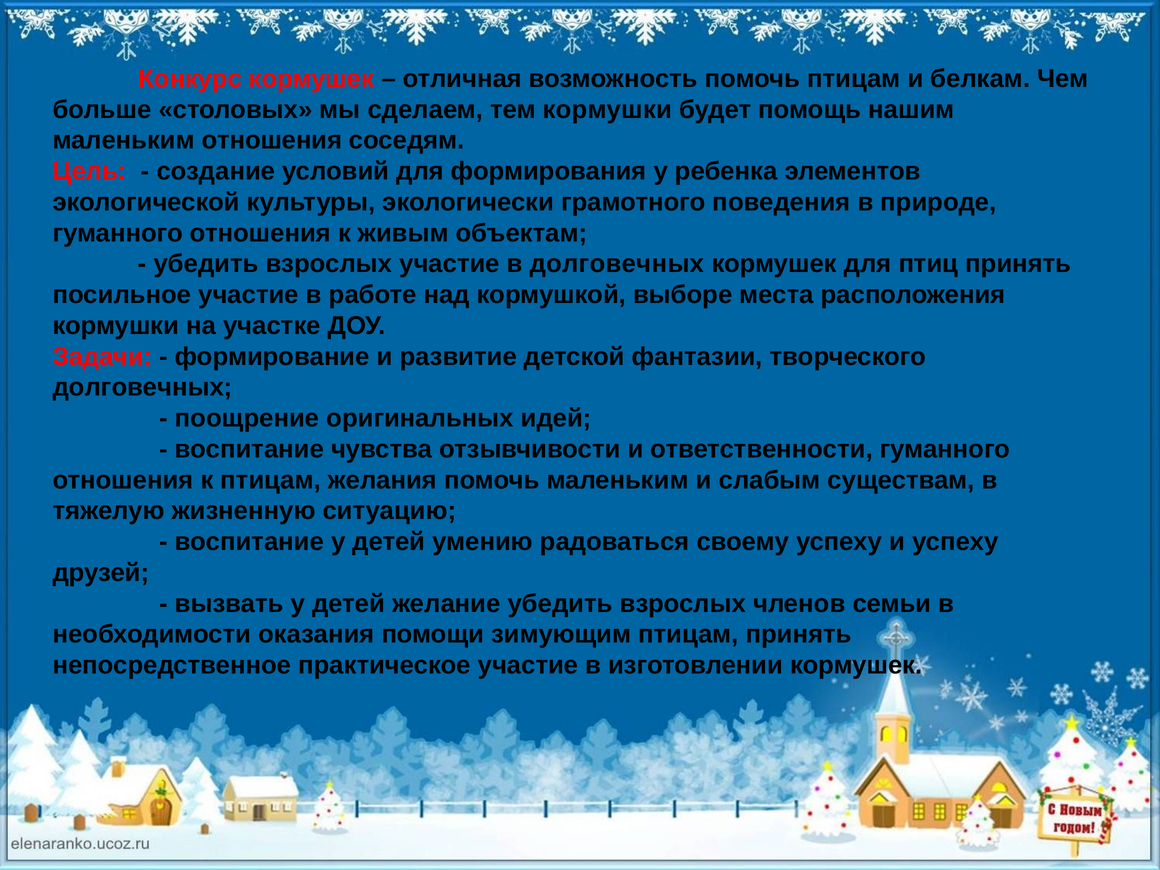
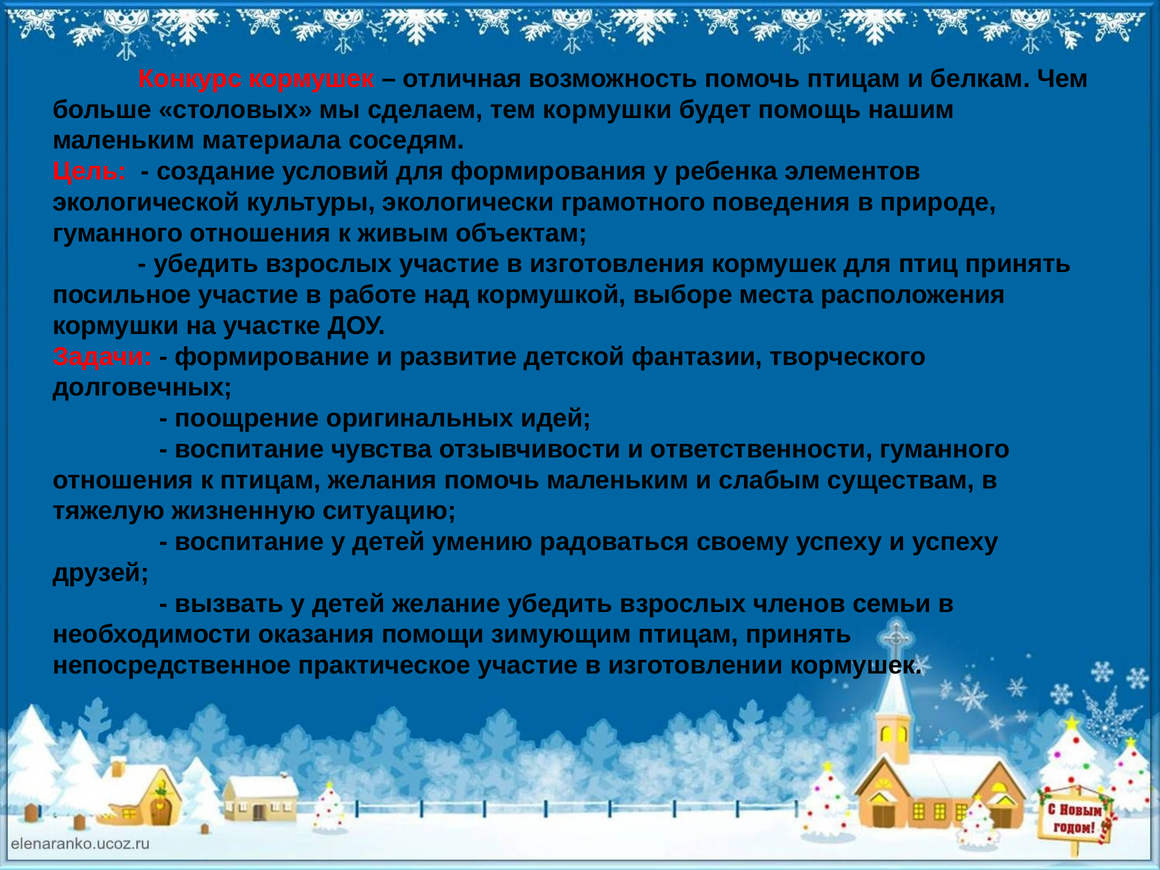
маленьким отношения: отношения -> материала
в долговечных: долговечных -> изготовления
